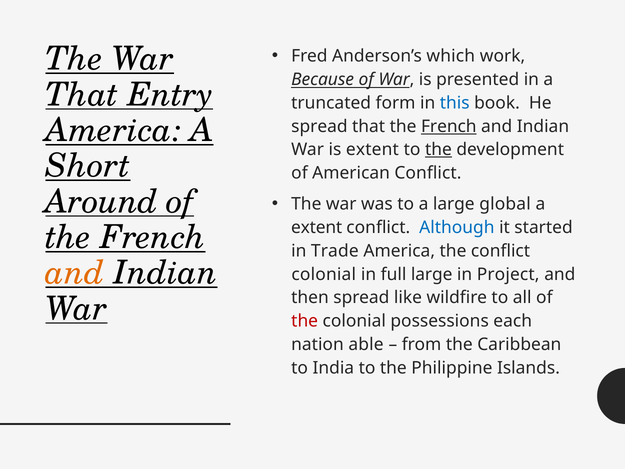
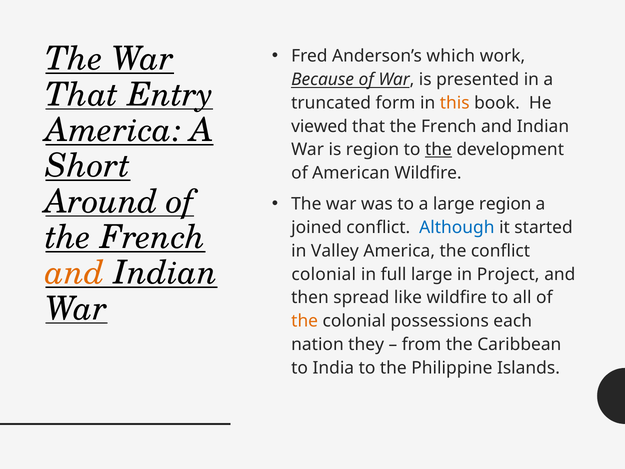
this colour: blue -> orange
spread at (319, 126): spread -> viewed
French at (449, 126) underline: present -> none
is extent: extent -> region
American Conflict: Conflict -> Wildfire
large global: global -> region
extent at (317, 227): extent -> joined
Trade: Trade -> Valley
the at (305, 321) colour: red -> orange
able: able -> they
